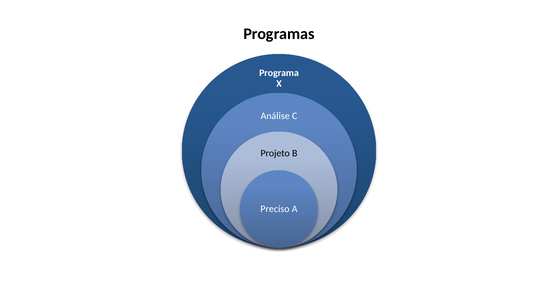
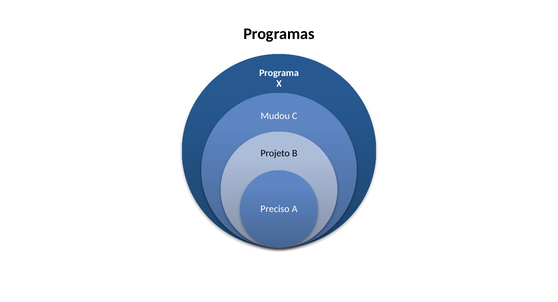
Análise: Análise -> Mudou
